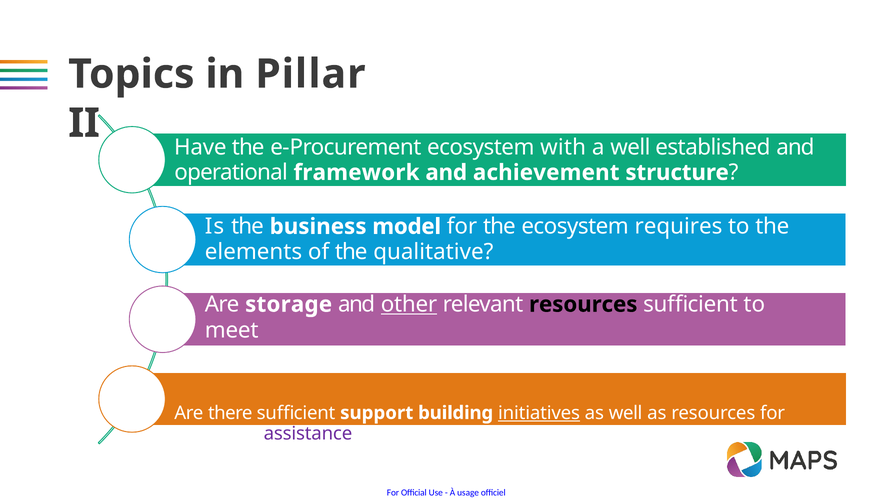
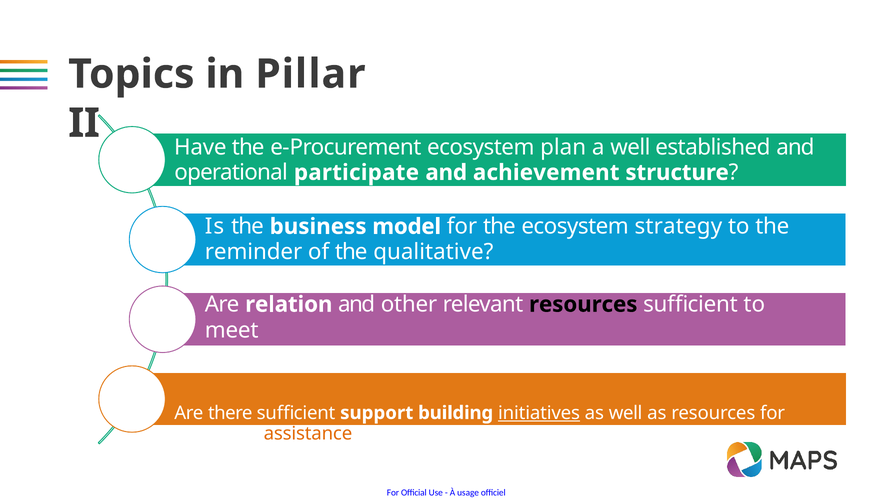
with: with -> plan
framework: framework -> participate
requires: requires -> strategy
elements: elements -> reminder
storage: storage -> relation
other underline: present -> none
assistance colour: purple -> orange
